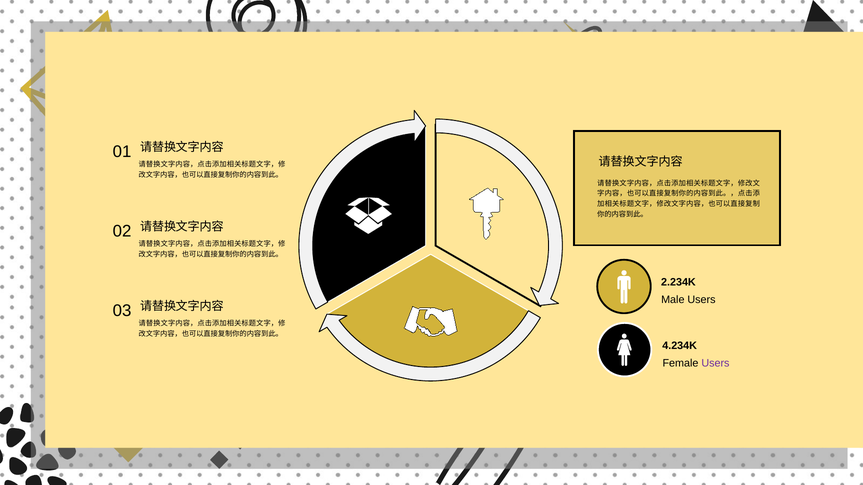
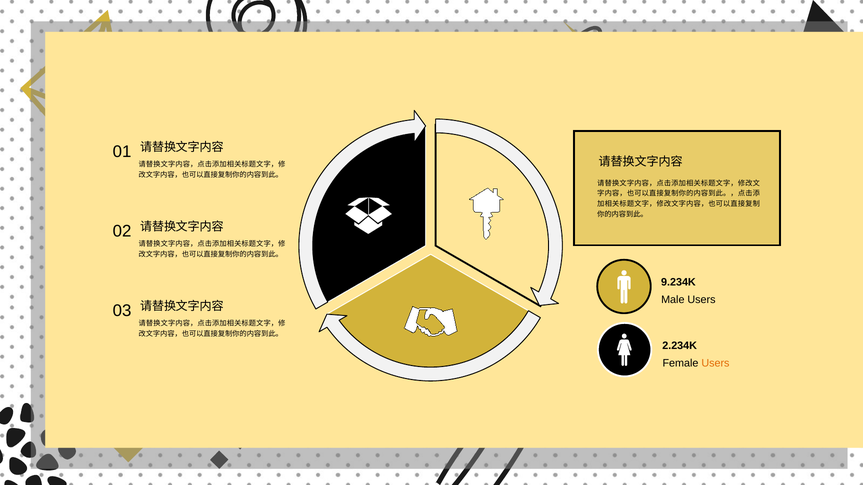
2.234K: 2.234K -> 9.234K
4.234K: 4.234K -> 2.234K
Users at (715, 363) colour: purple -> orange
